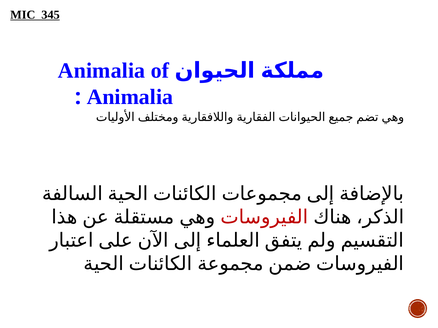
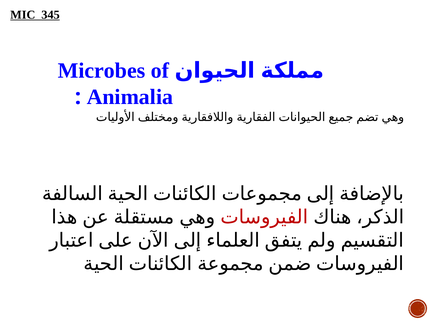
Animalia at (102, 71): Animalia -> Microbes
